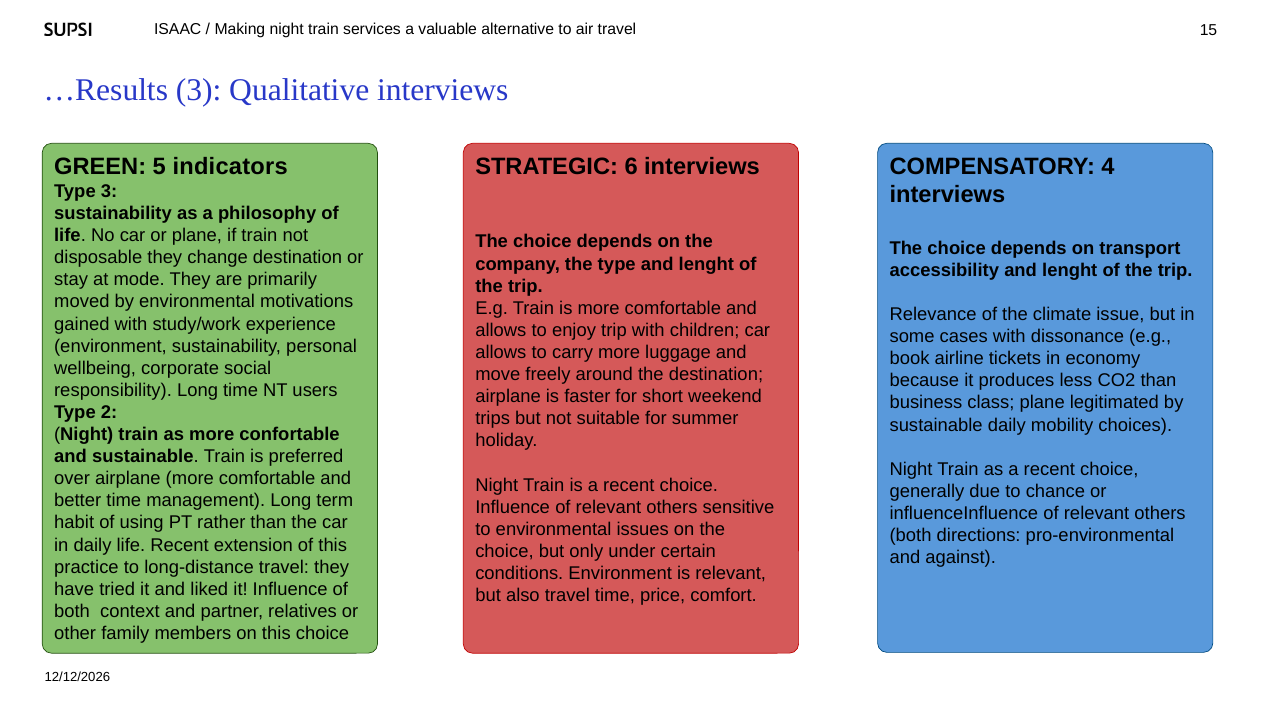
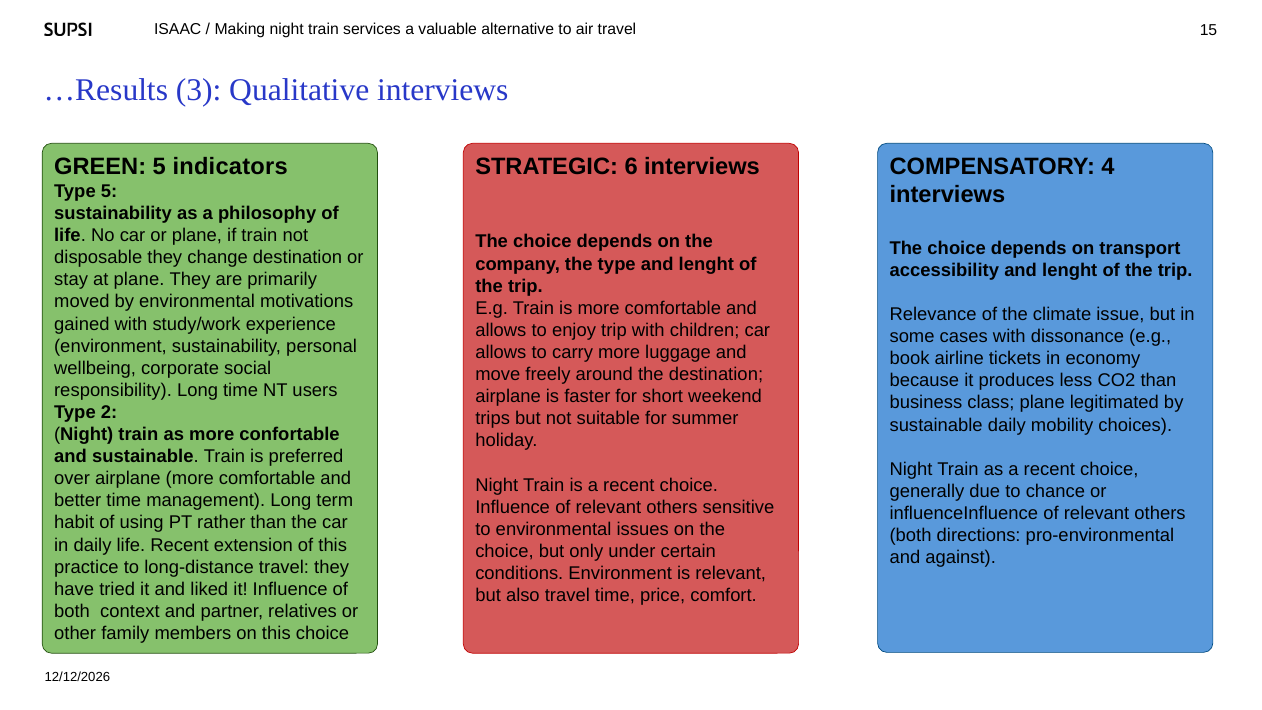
Type 3: 3 -> 5
at mode: mode -> plane
